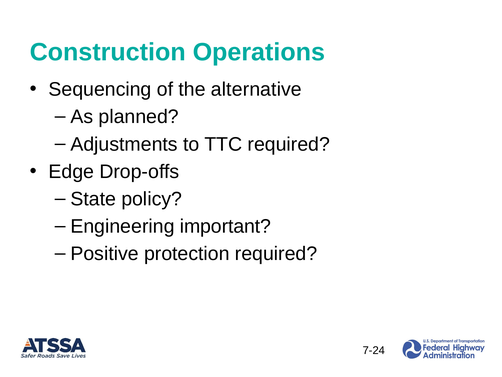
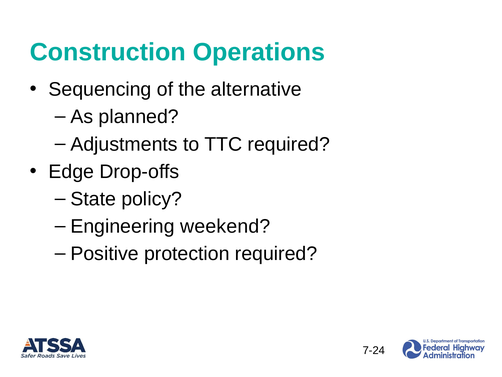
important: important -> weekend
